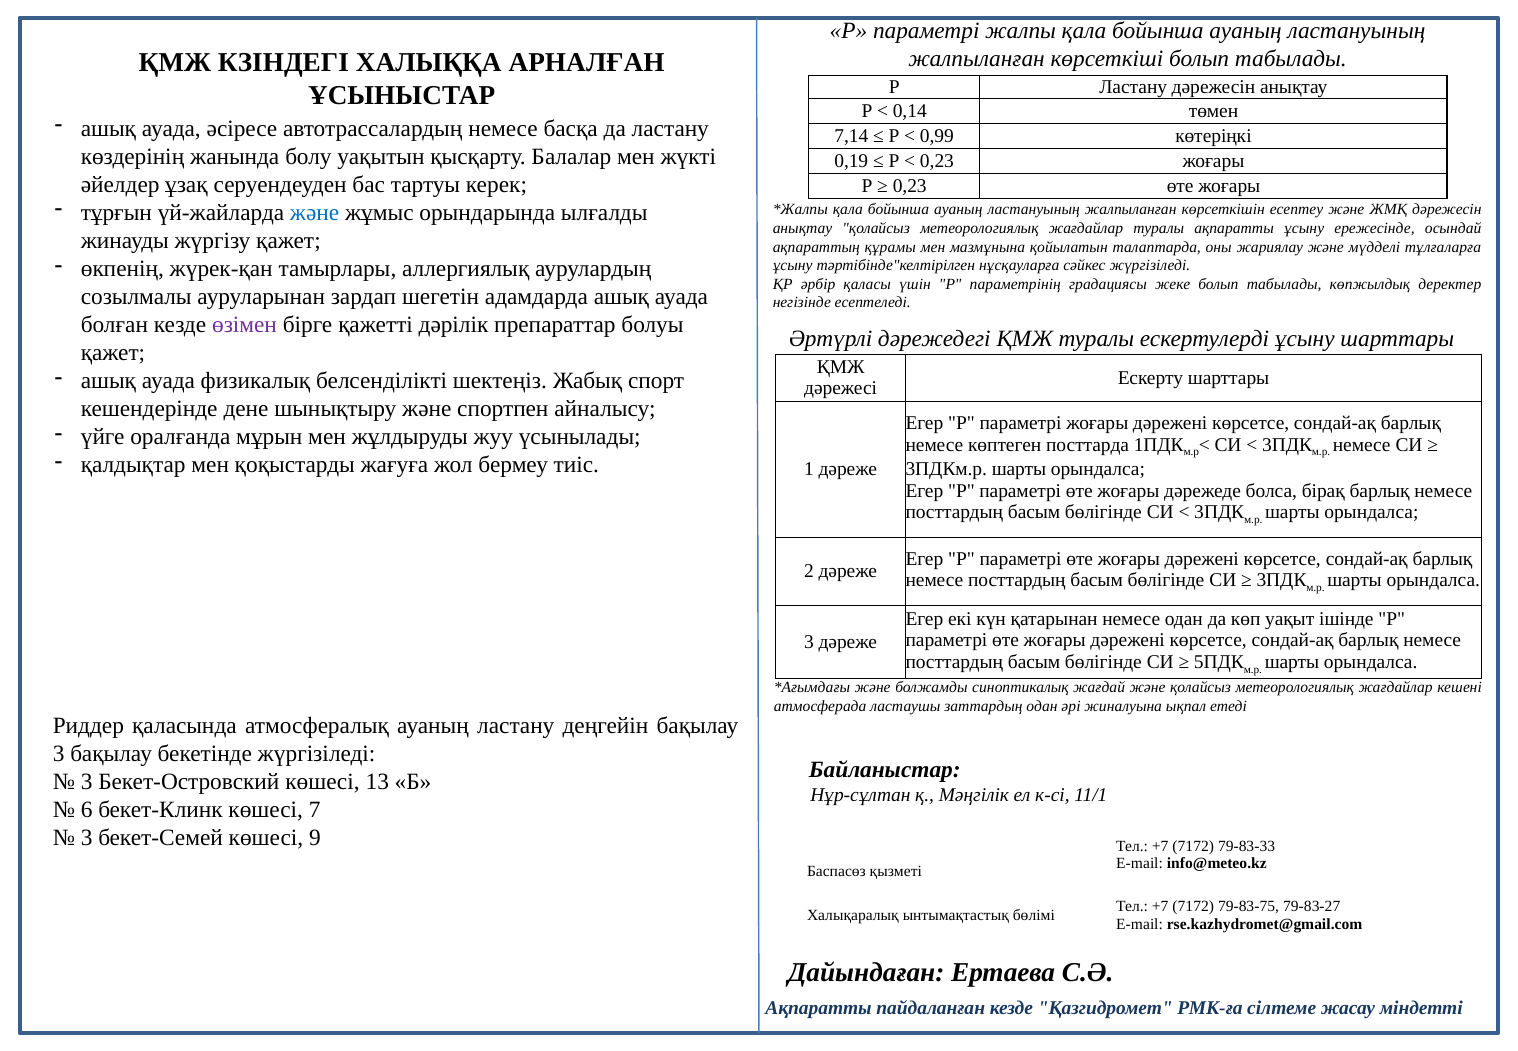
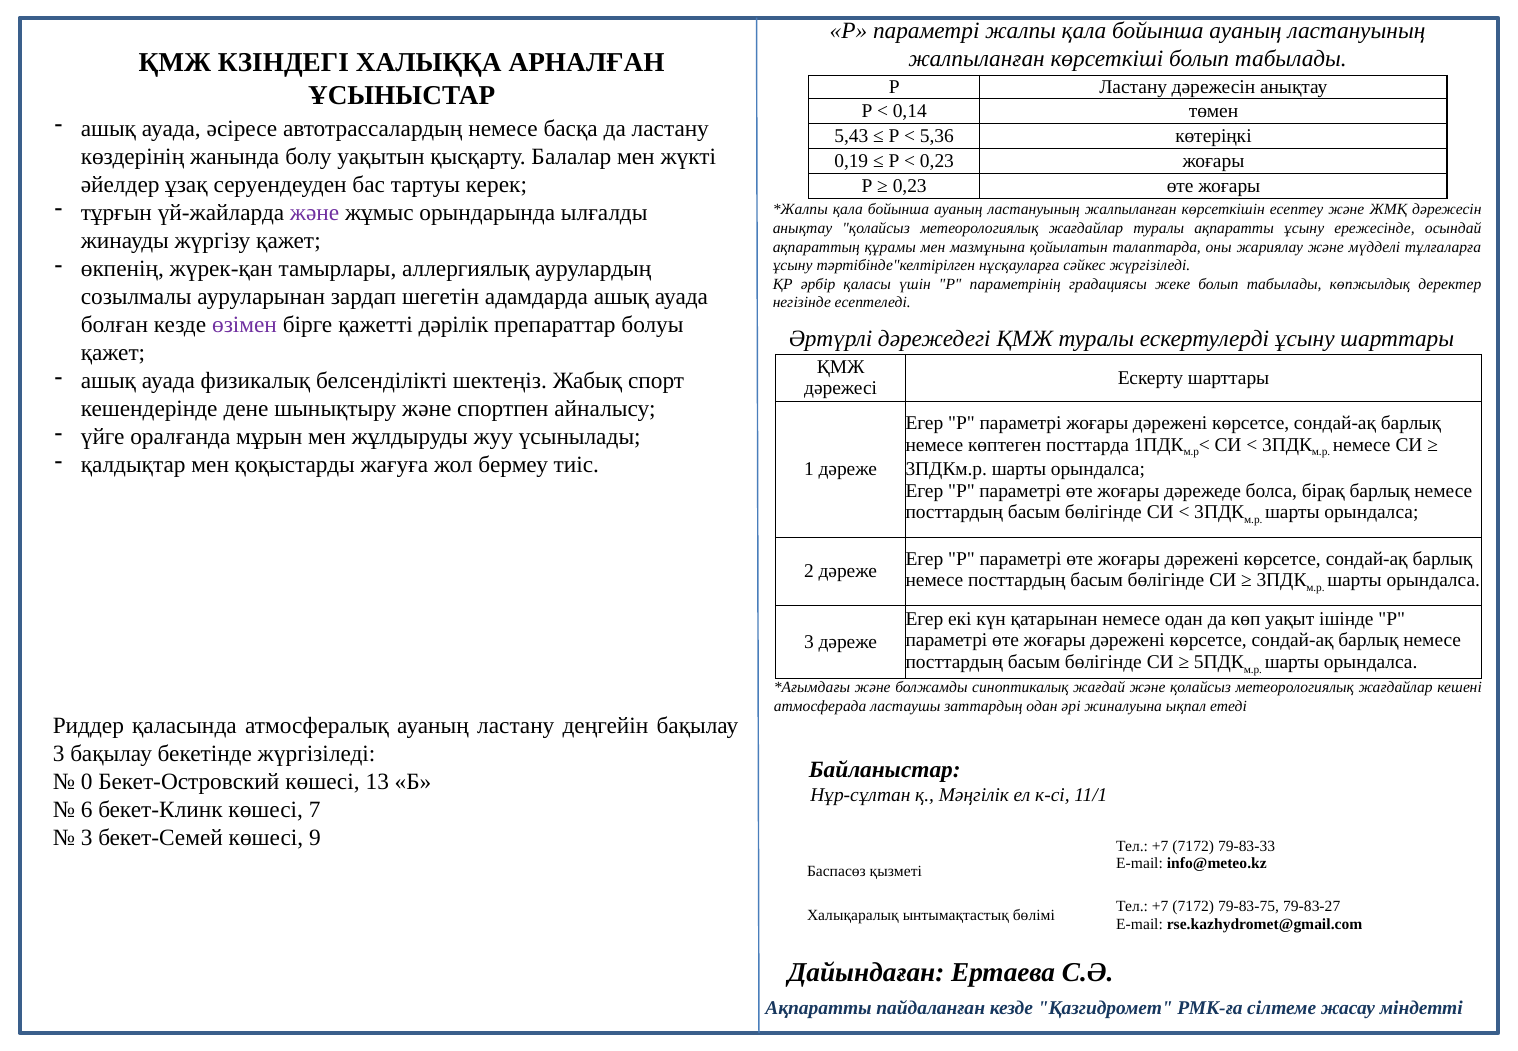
7,14: 7,14 -> 5,43
0,99: 0,99 -> 5,36
және at (315, 213) colour: blue -> purple
3 at (87, 782): 3 -> 0
